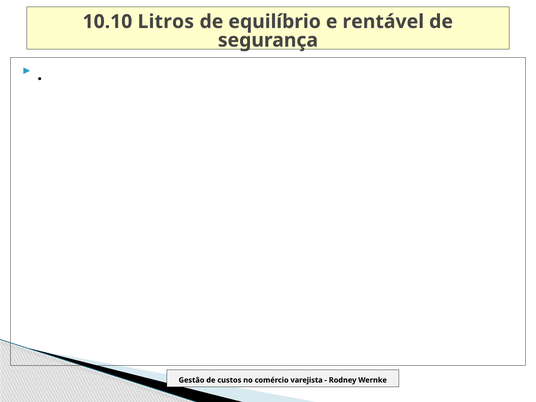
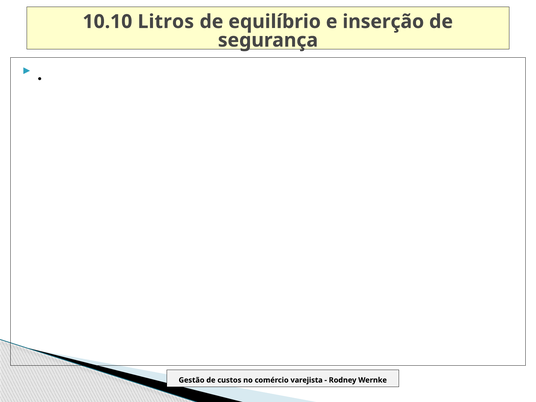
rentável: rentável -> inserção
